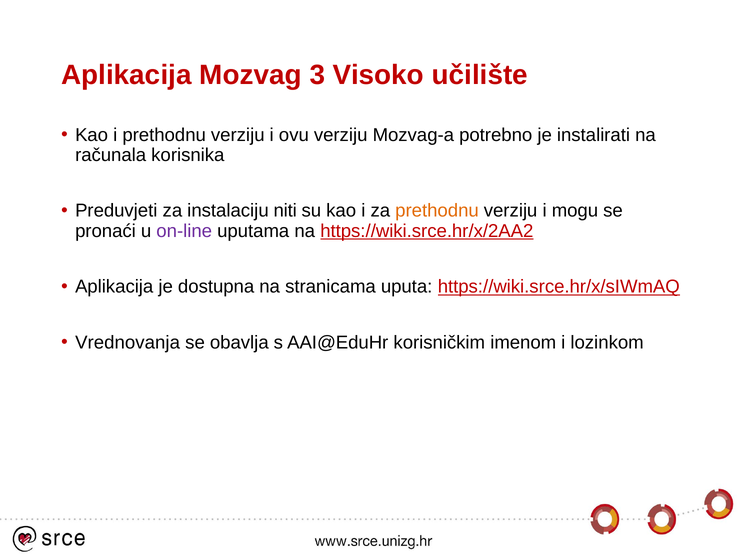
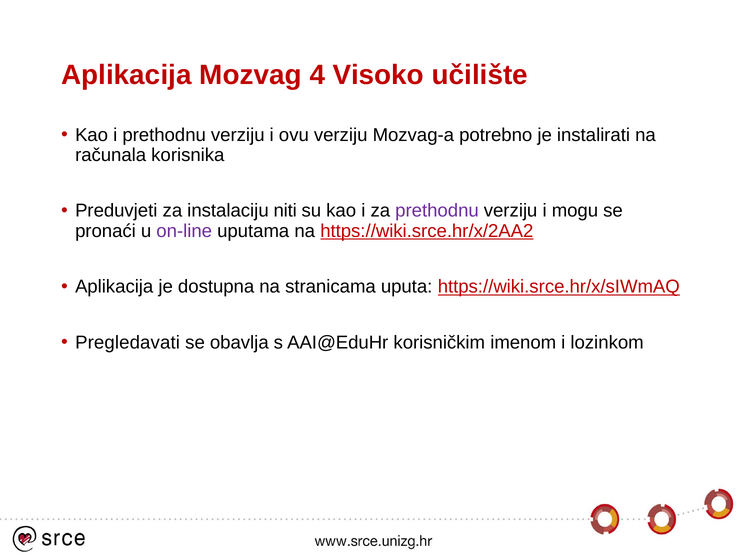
3: 3 -> 4
prethodnu at (437, 211) colour: orange -> purple
Vrednovanja: Vrednovanja -> Pregledavati
